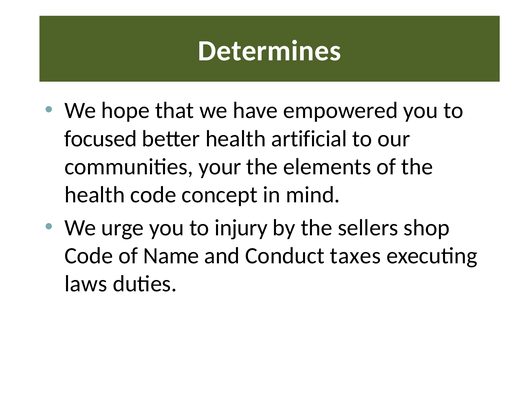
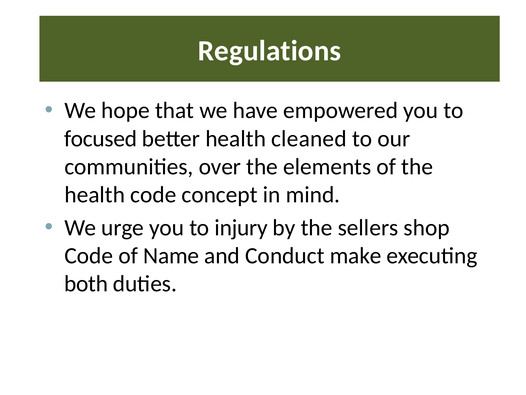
Determines: Determines -> Regulations
artificial: artificial -> cleaned
your: your -> over
taxes: taxes -> make
laws: laws -> both
